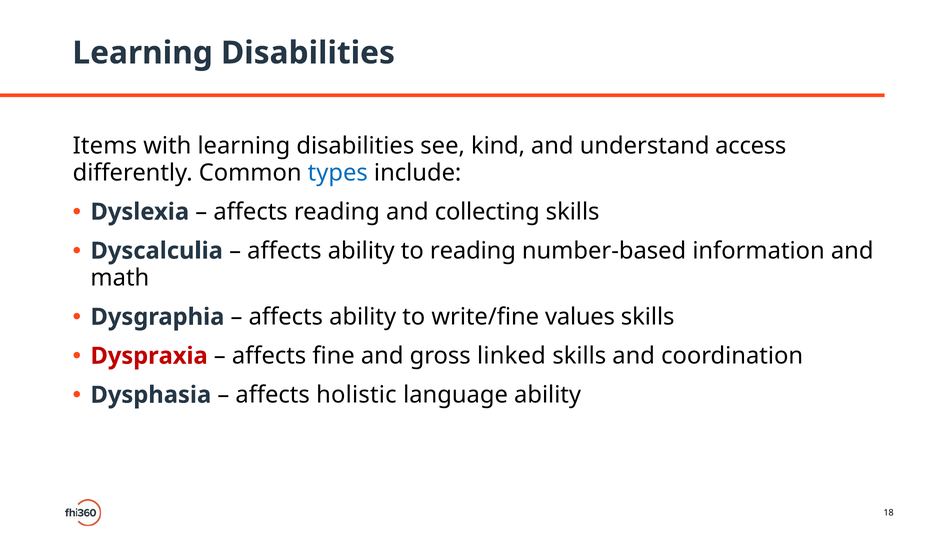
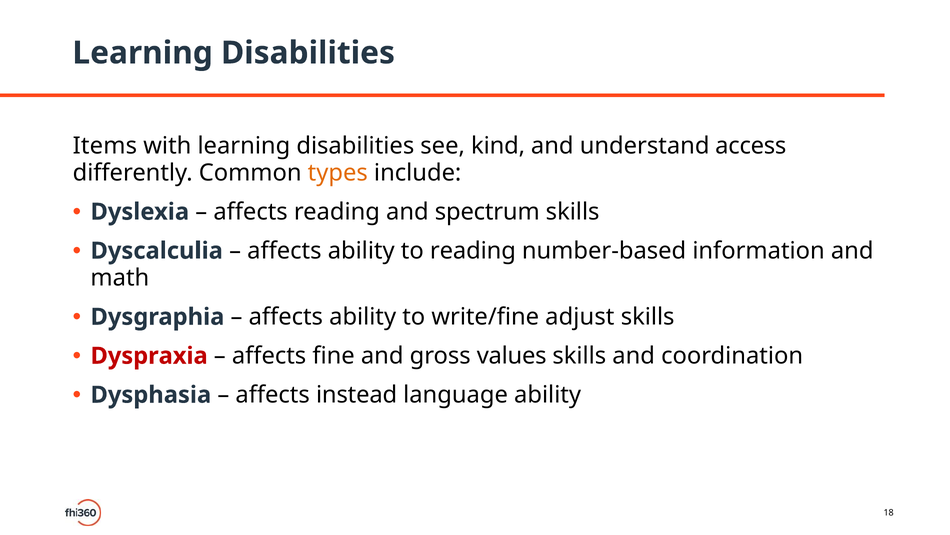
types colour: blue -> orange
collecting: collecting -> spectrum
values: values -> adjust
linked: linked -> values
holistic: holistic -> instead
